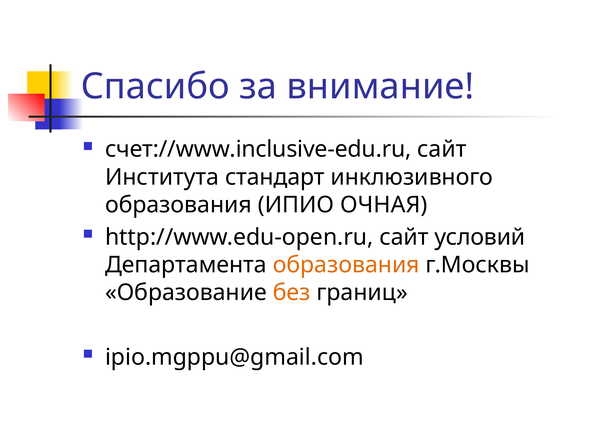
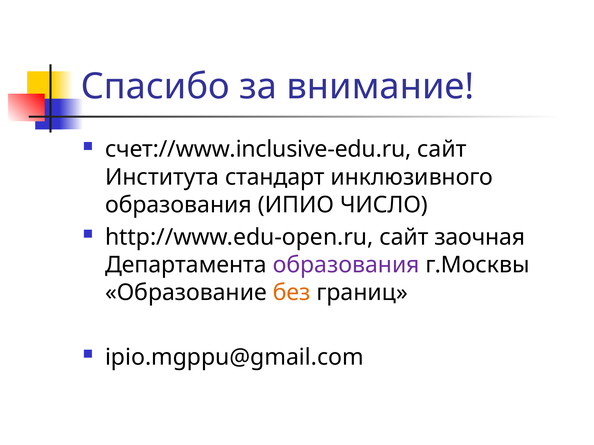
ОЧНАЯ: ОЧНАЯ -> ЧИСЛО
условий: условий -> заочная
образования at (346, 265) colour: orange -> purple
